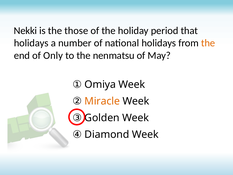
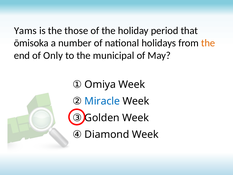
Nekki: Nekki -> Yams
holidays at (31, 43): holidays -> ōmisoka
nenmatsu: nenmatsu -> municipal
Miracle colour: orange -> blue
